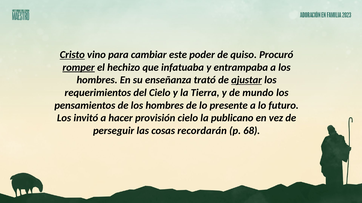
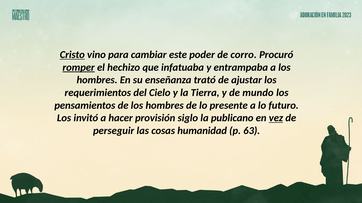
quiso: quiso -> corro
ajustar underline: present -> none
provisión cielo: cielo -> siglo
vez underline: none -> present
recordarán: recordarán -> humanidad
68: 68 -> 63
